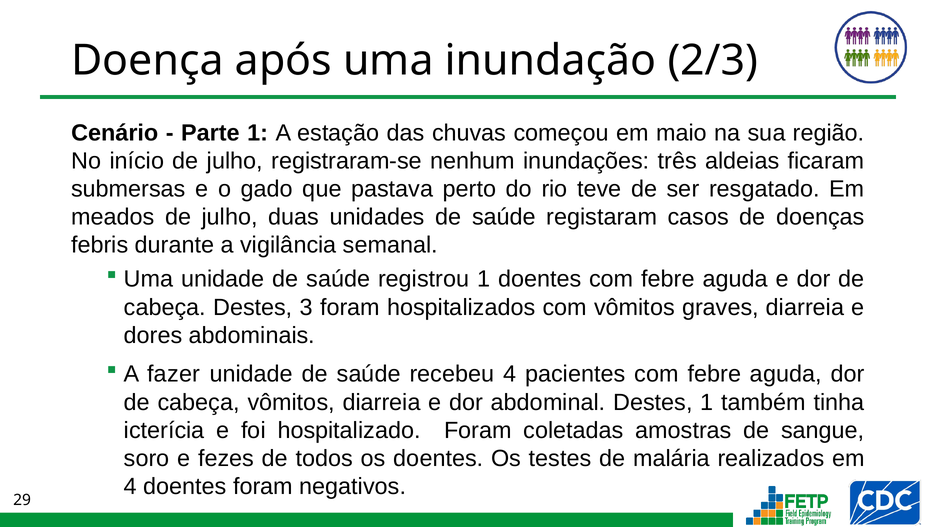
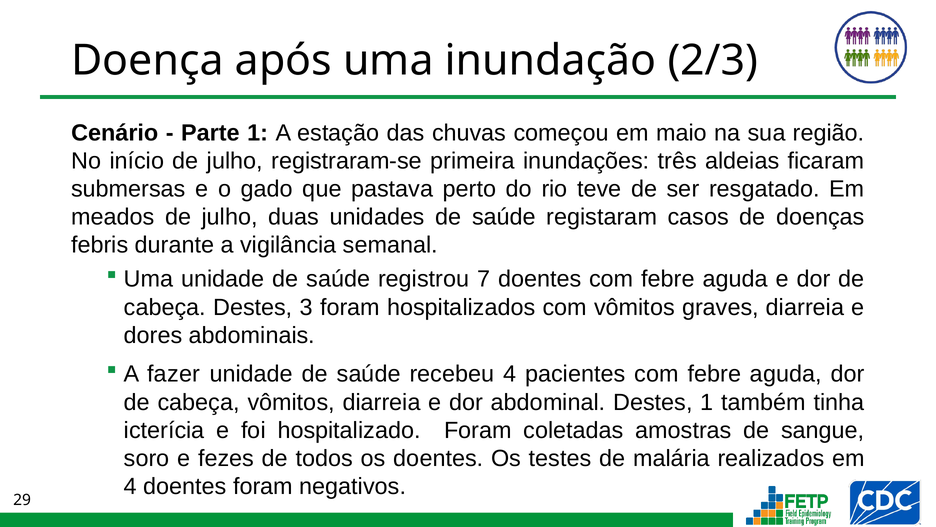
nenhum: nenhum -> primeira
registrou 1: 1 -> 7
